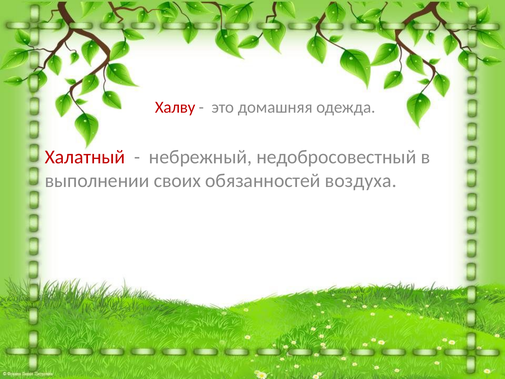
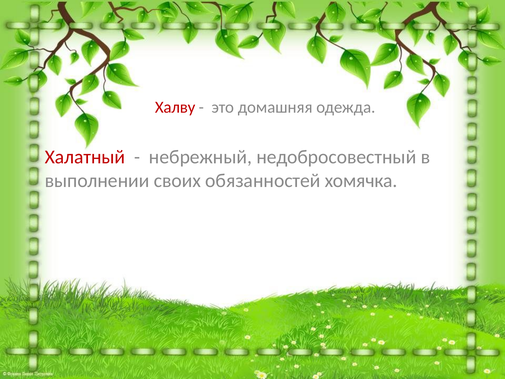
воздуха: воздуха -> хомячка
